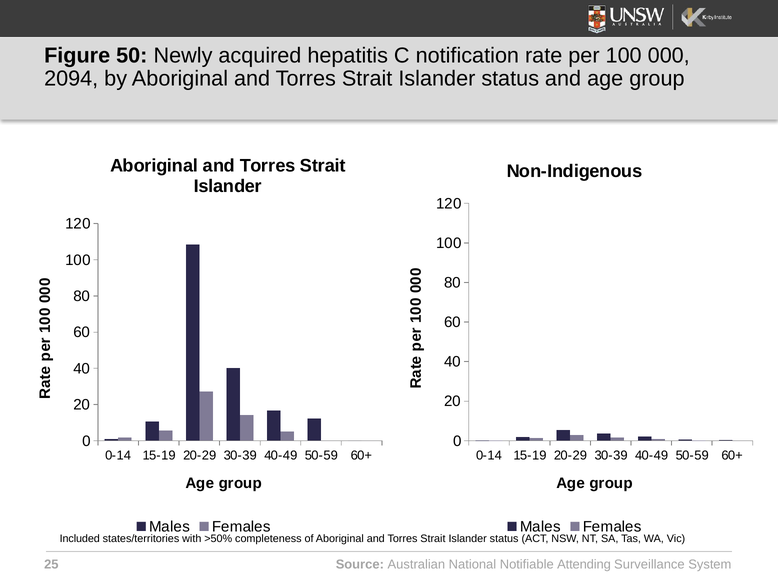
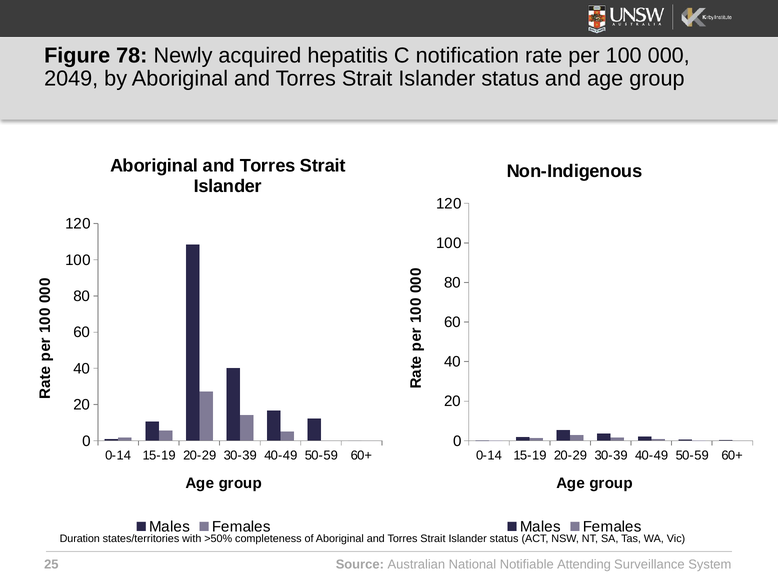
50: 50 -> 78
2094: 2094 -> 2049
Included: Included -> Duration
